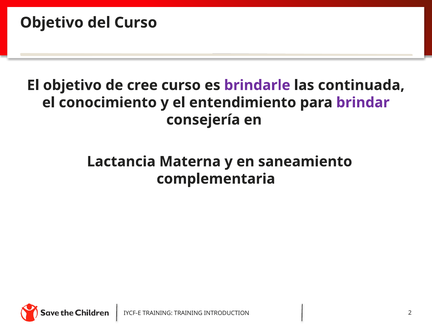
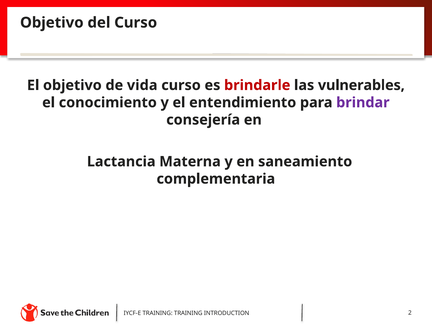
cree: cree -> vida
brindarle colour: purple -> red
continuada: continuada -> vulnerables
